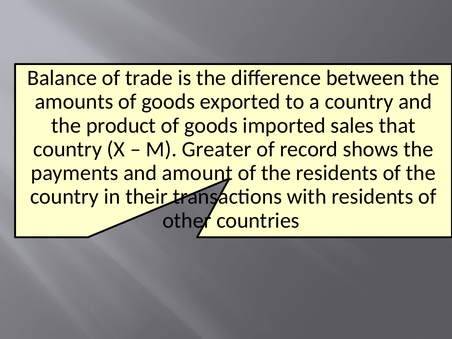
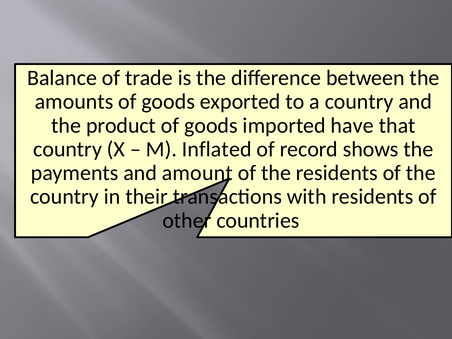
sales: sales -> have
Greater: Greater -> Inflated
